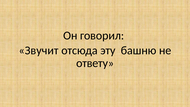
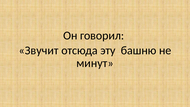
ответу: ответу -> минут
